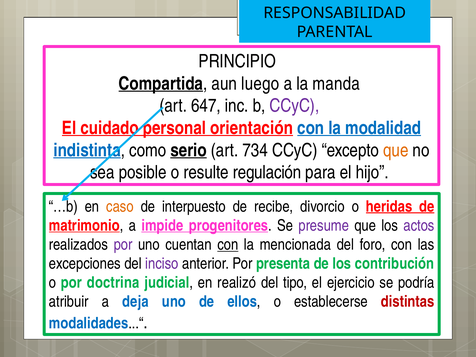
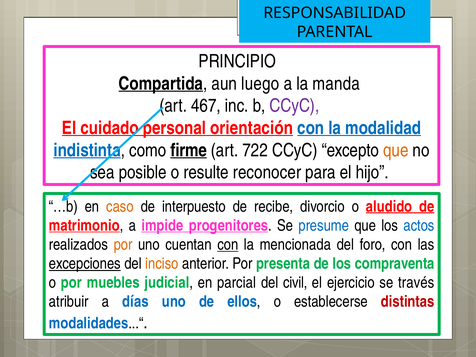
647: 647 -> 467
serio: serio -> firme
734: 734 -> 722
regulación: regulación -> reconocer
heridas: heridas -> aludido
presume colour: purple -> blue
actos colour: purple -> blue
por at (123, 245) colour: purple -> orange
excepciones underline: none -> present
inciso colour: purple -> orange
contribución: contribución -> compraventa
doctrina: doctrina -> muebles
realizó: realizó -> parcial
tipo: tipo -> civil
podría: podría -> través
deja: deja -> días
